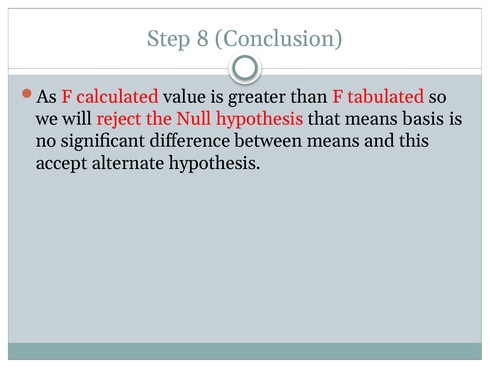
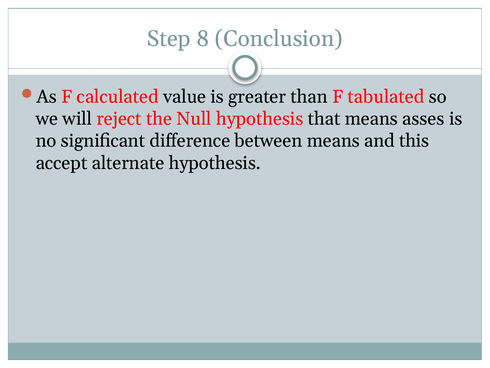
basis: basis -> asses
